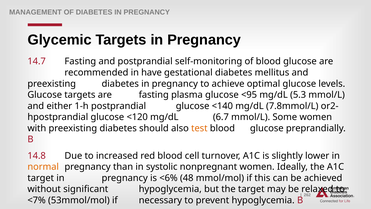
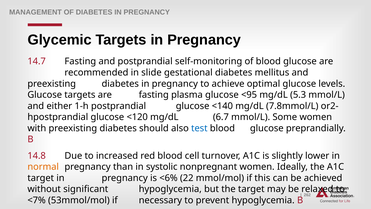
have: have -> slide
test colour: orange -> blue
48: 48 -> 22
